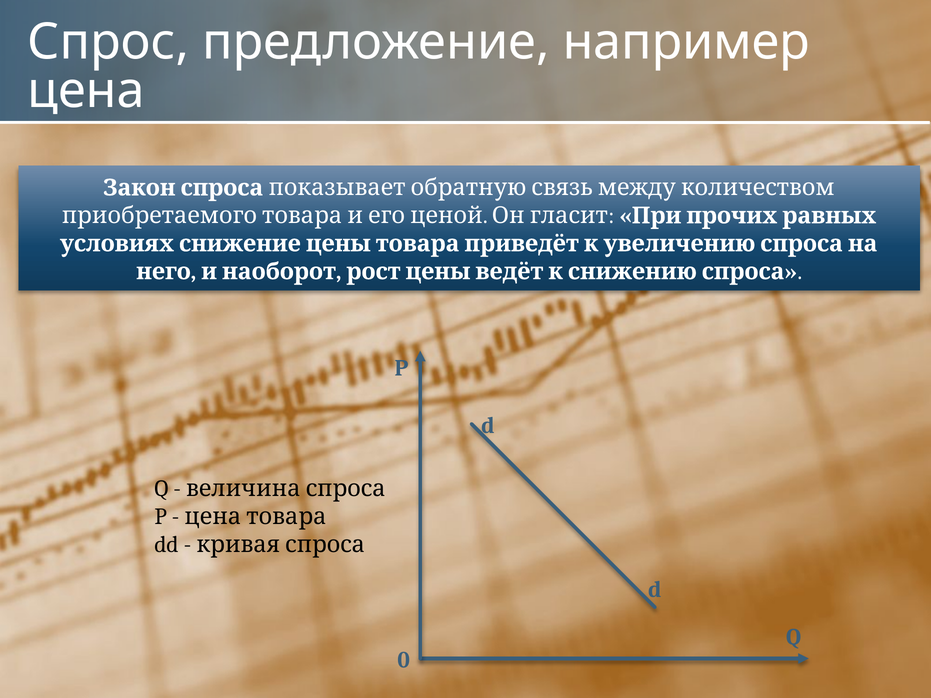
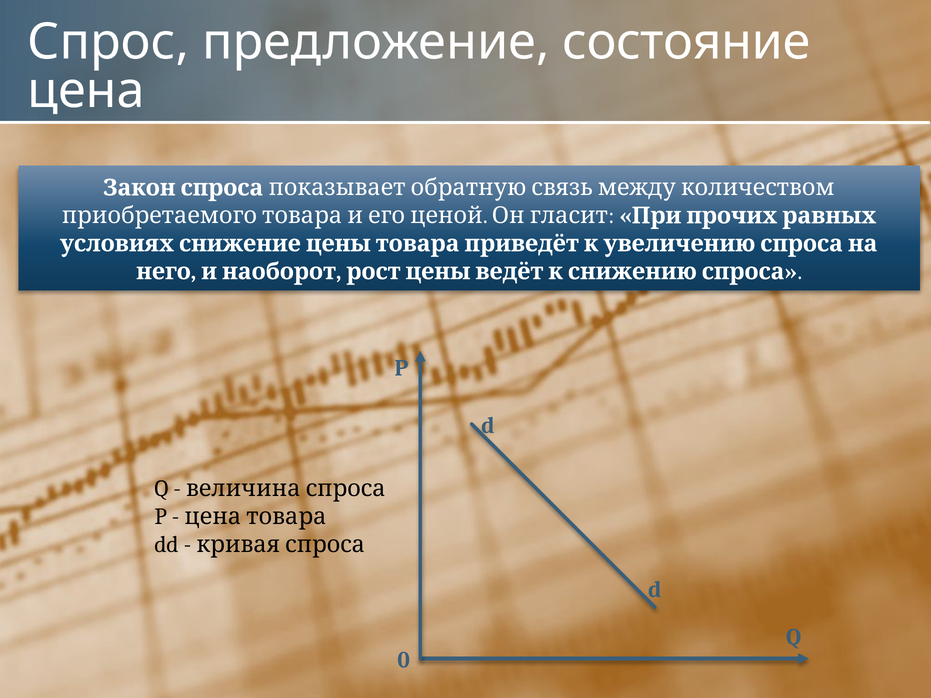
например: например -> состояние
